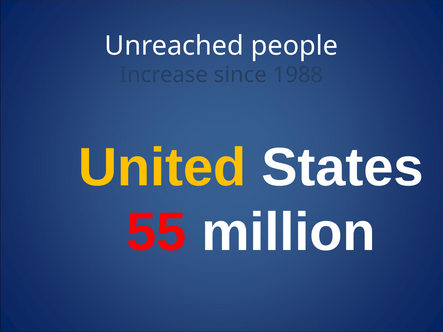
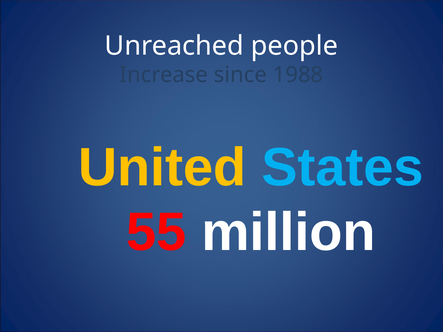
States colour: white -> light blue
